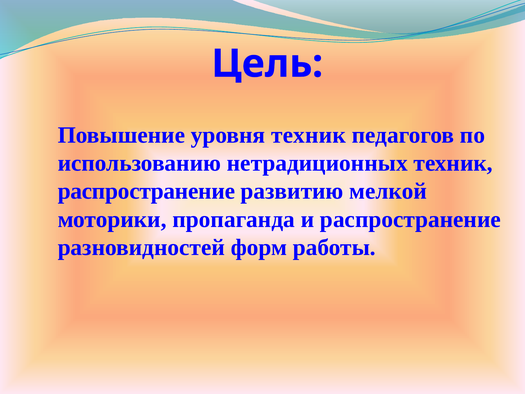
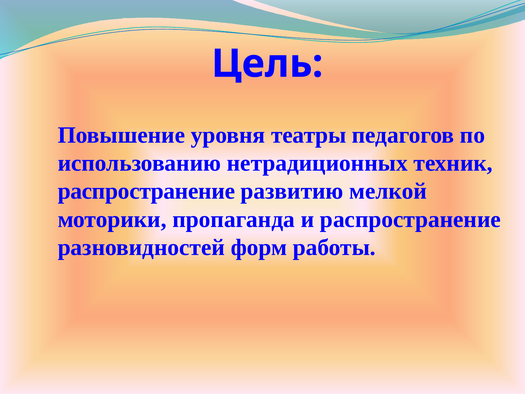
уровня техник: техник -> театры
